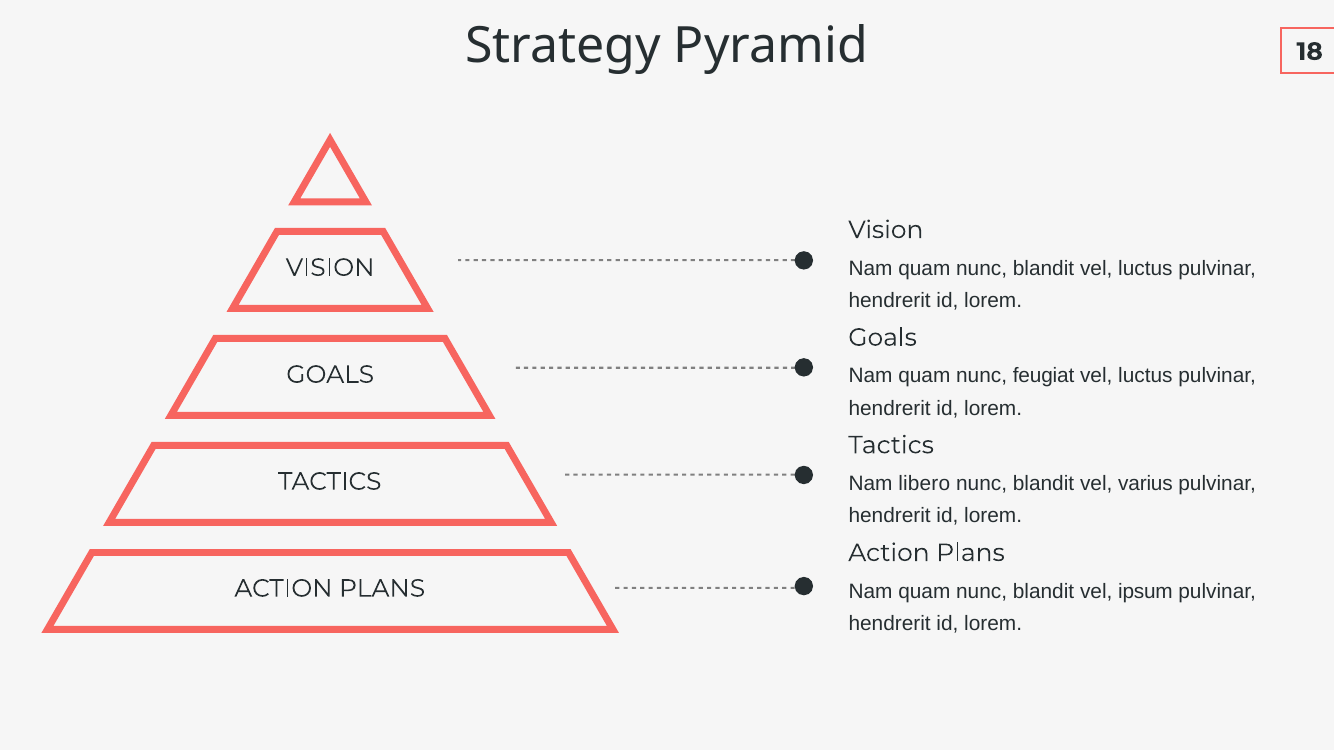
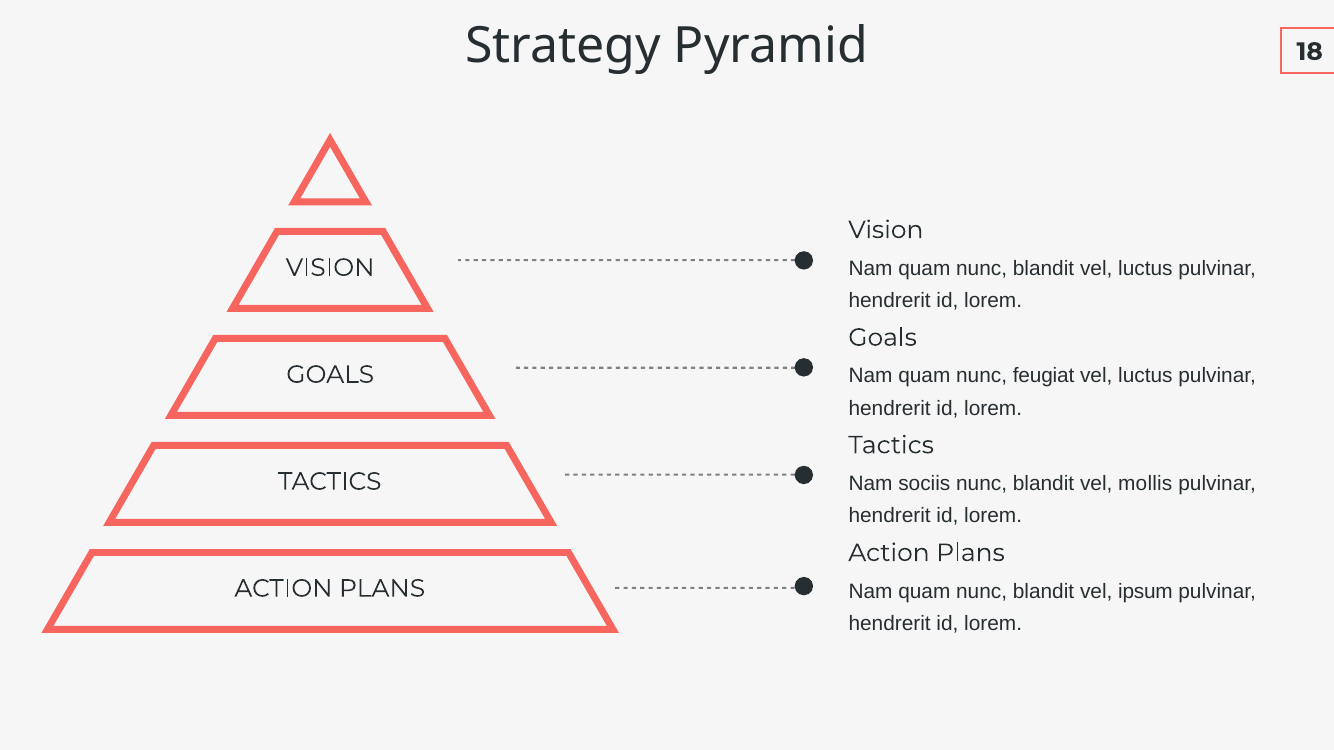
libero: libero -> sociis
varius: varius -> mollis
